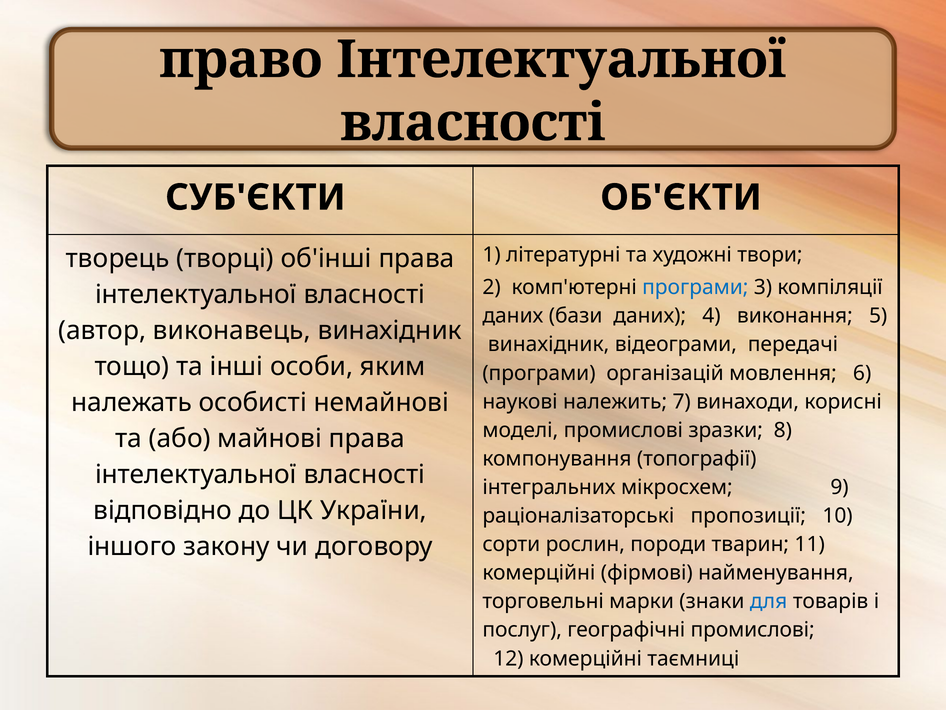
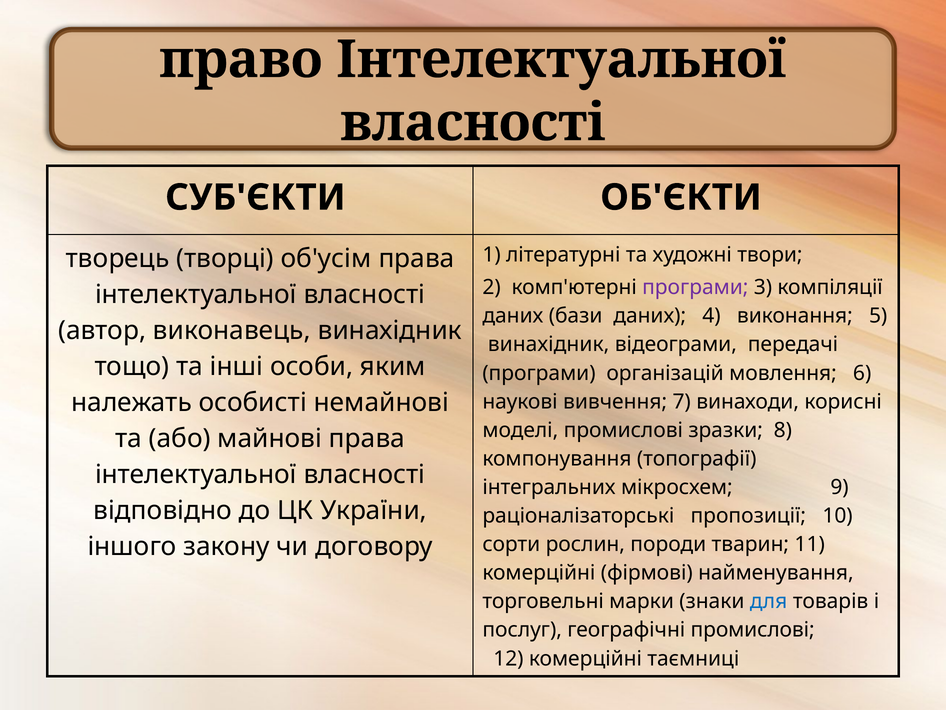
об'інші: об'інші -> об'усім
програми at (695, 287) colour: blue -> purple
належить: належить -> вивчення
